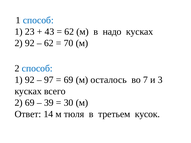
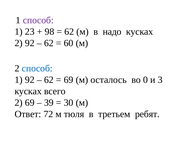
способ at (38, 20) colour: blue -> purple
43: 43 -> 98
70: 70 -> 60
97 at (49, 80): 97 -> 62
7: 7 -> 0
14: 14 -> 72
кусок: кусок -> ребят
